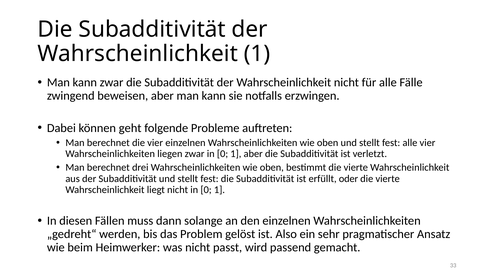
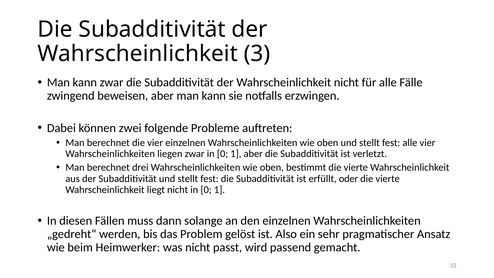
Wahrscheinlichkeit 1: 1 -> 3
geht: geht -> zwei
